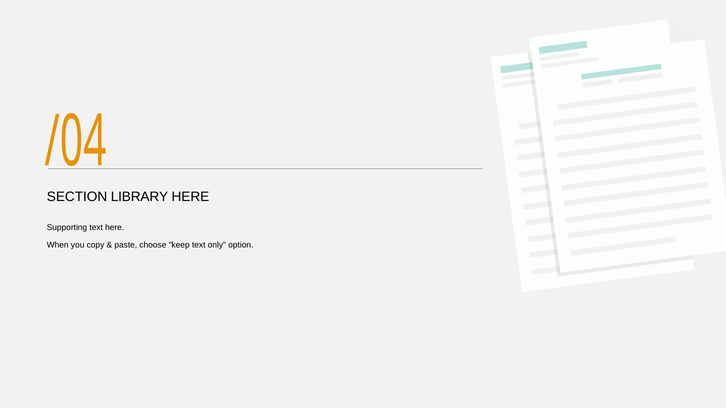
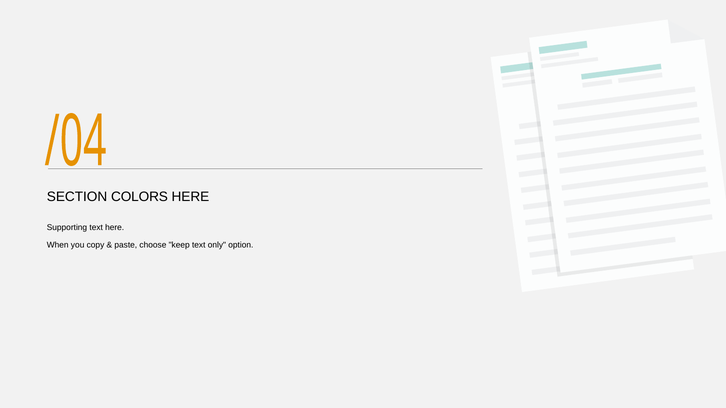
LIBRARY: LIBRARY -> COLORS
